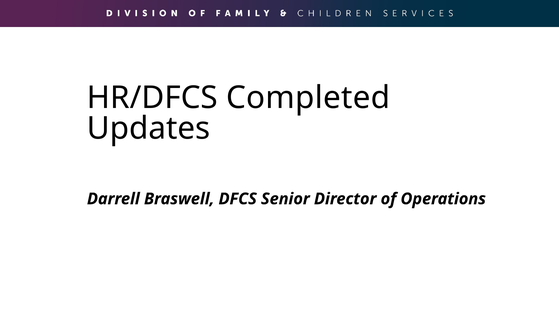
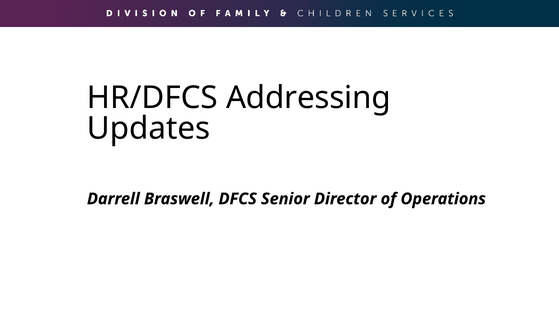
Completed: Completed -> Addressing
